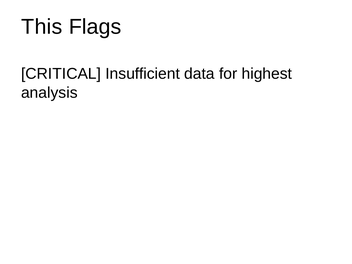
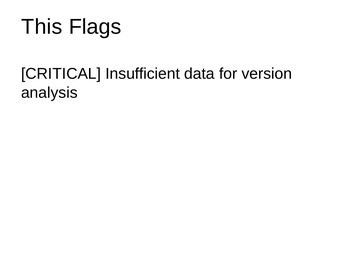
highest: highest -> version
